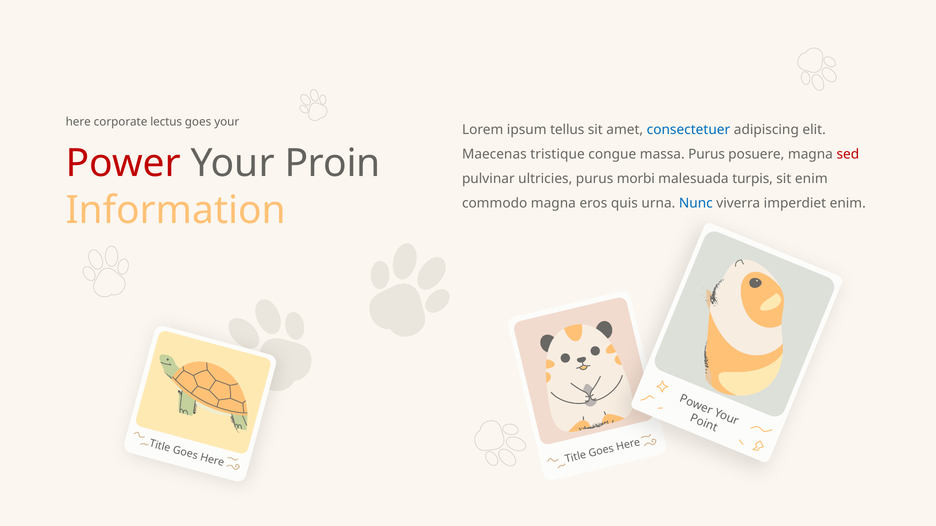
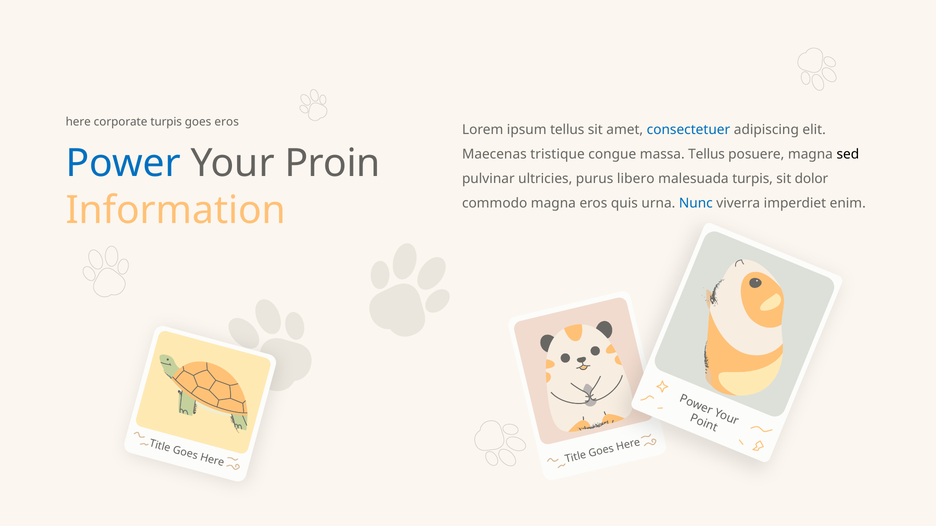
corporate lectus: lectus -> turpis
goes your: your -> eros
massa Purus: Purus -> Tellus
sed colour: red -> black
Power colour: red -> blue
morbi: morbi -> libero
sit enim: enim -> dolor
